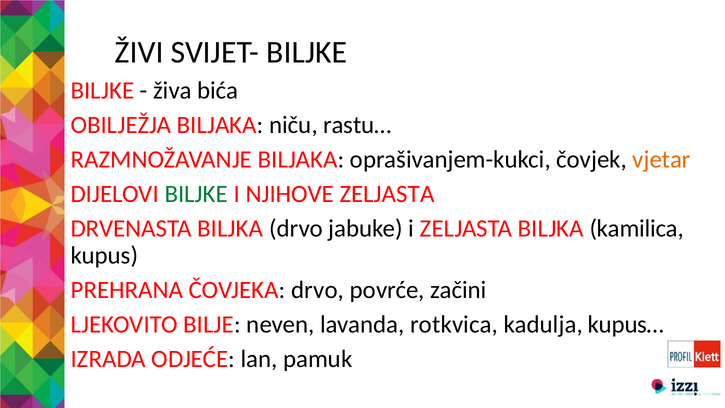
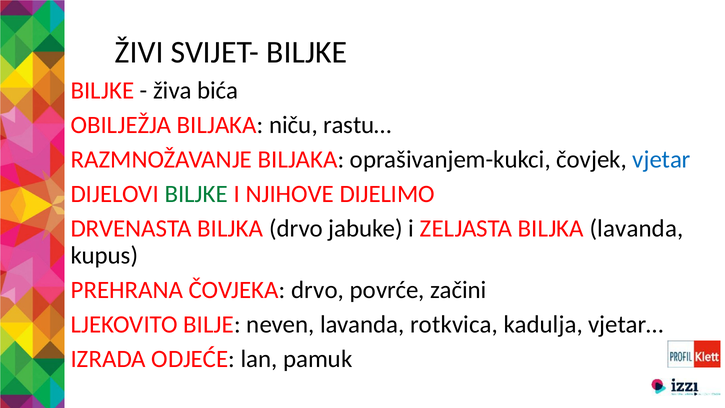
vjetar colour: orange -> blue
NJIHOVE ZELJASTA: ZELJASTA -> DIJELIMO
BILJKA kamilica: kamilica -> lavanda
kupus…: kupus… -> vjetar…
